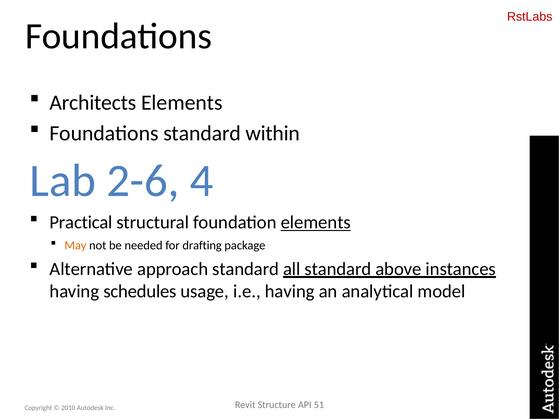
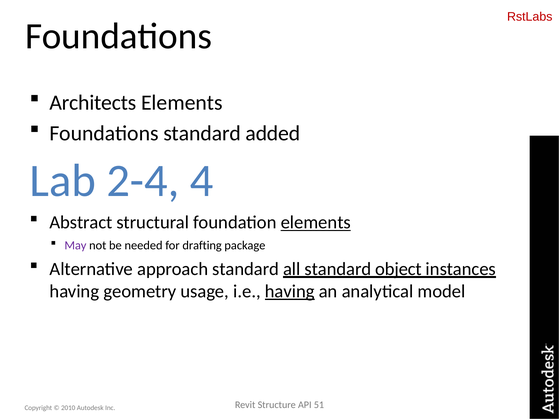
within: within -> added
2-6: 2-6 -> 2-4
Practical: Practical -> Abstract
May colour: orange -> purple
above: above -> object
schedules: schedules -> geometry
having at (290, 292) underline: none -> present
